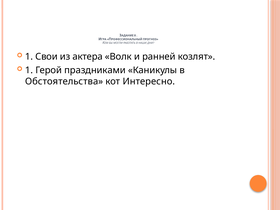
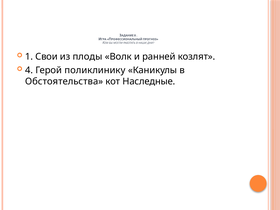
актера: актера -> плоды
1 at (29, 70): 1 -> 4
праздниками: праздниками -> поликлинику
Интересно: Интересно -> Наследные
